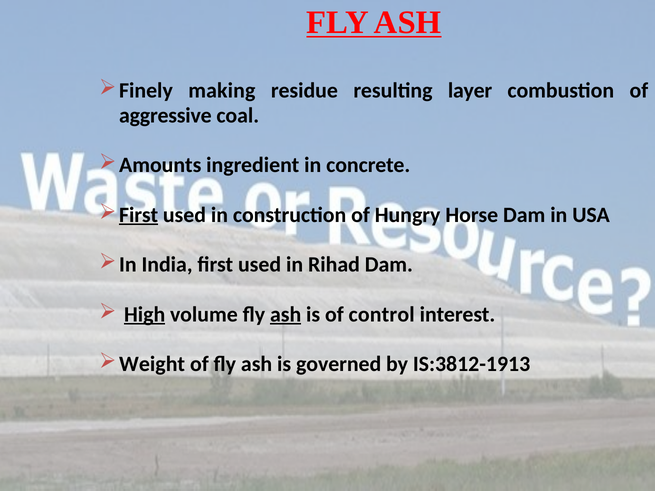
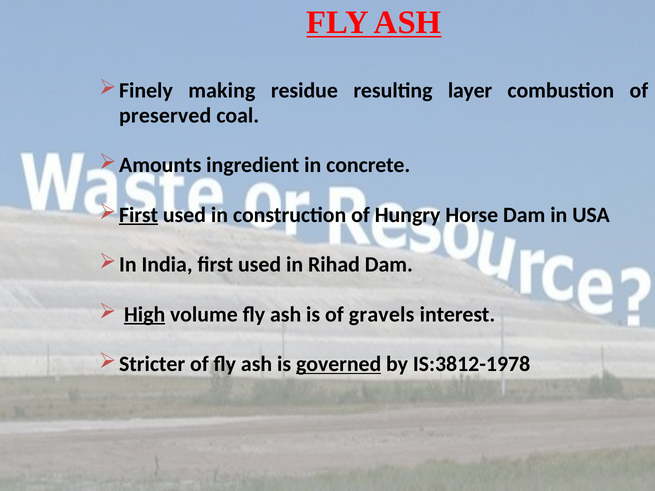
aggressive: aggressive -> preserved
ash at (286, 315) underline: present -> none
control: control -> gravels
Weight: Weight -> Stricter
governed underline: none -> present
IS:3812-1913: IS:3812-1913 -> IS:3812-1978
